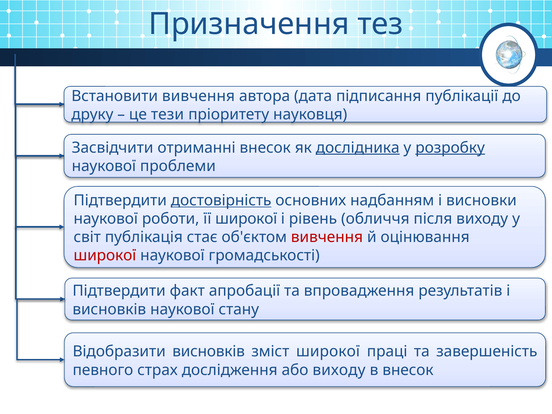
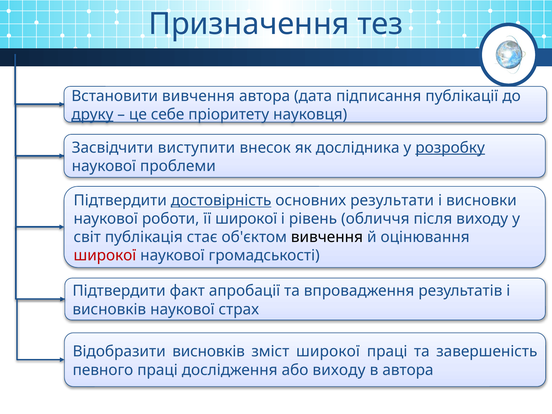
друку underline: none -> present
тези: тези -> себе
отриманні: отриманні -> виступити
дослідника underline: present -> none
надбанням: надбанням -> результати
вивчення at (327, 237) colour: red -> black
стану: стану -> страх
певного страх: страх -> праці
в внесок: внесок -> автора
